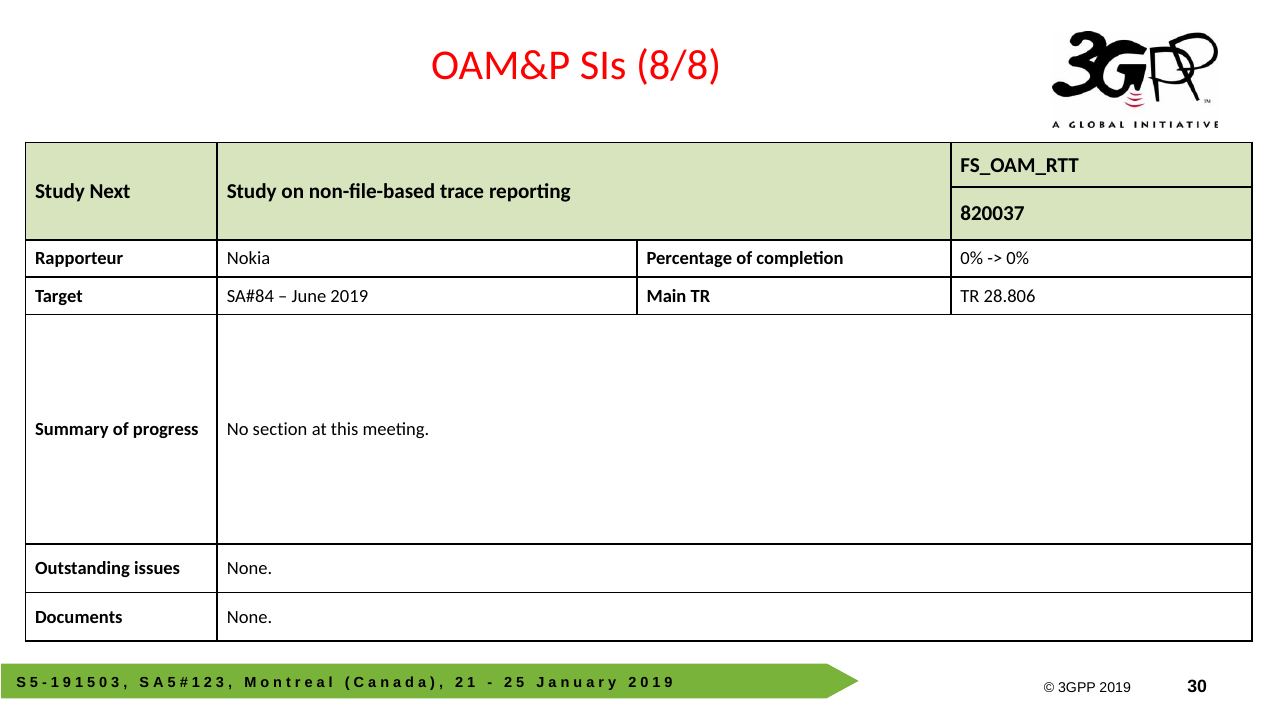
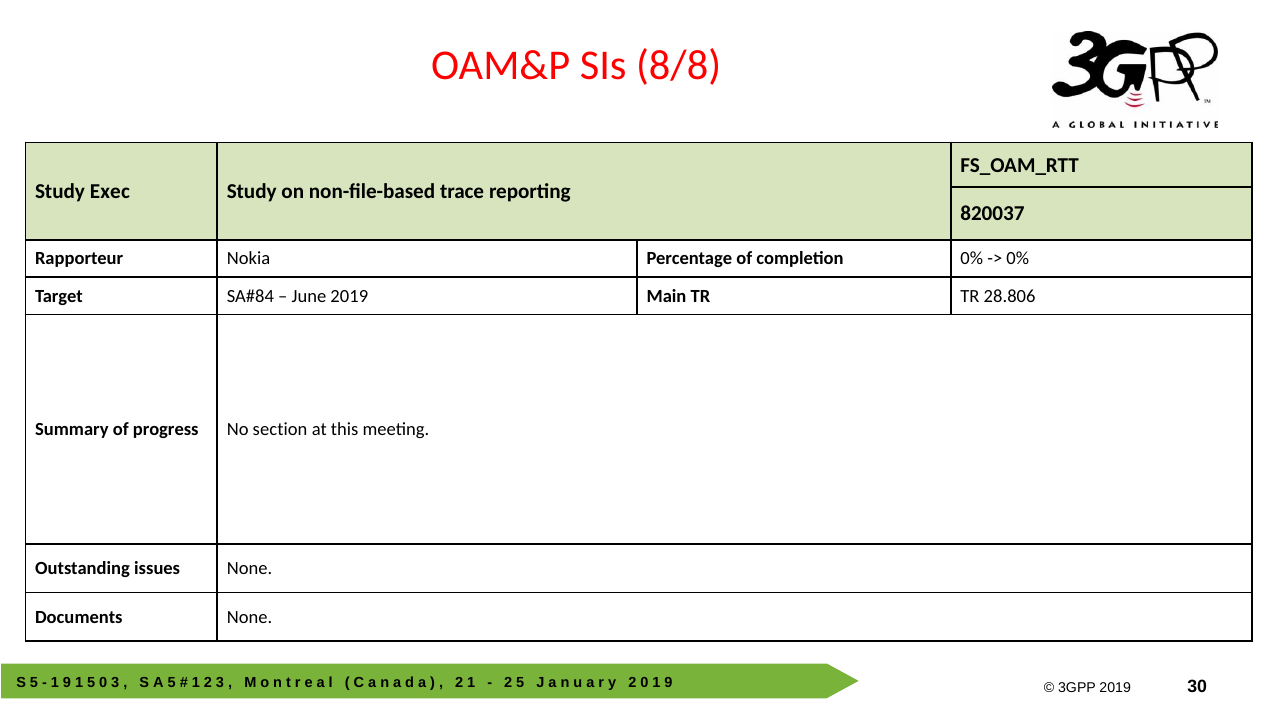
Next: Next -> Exec
